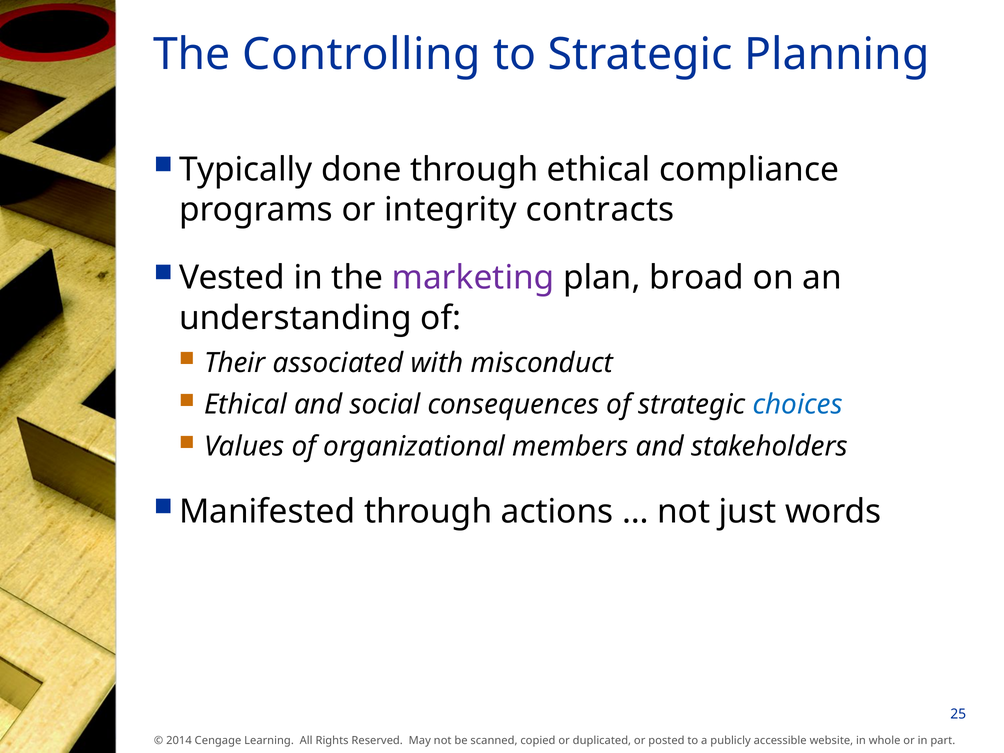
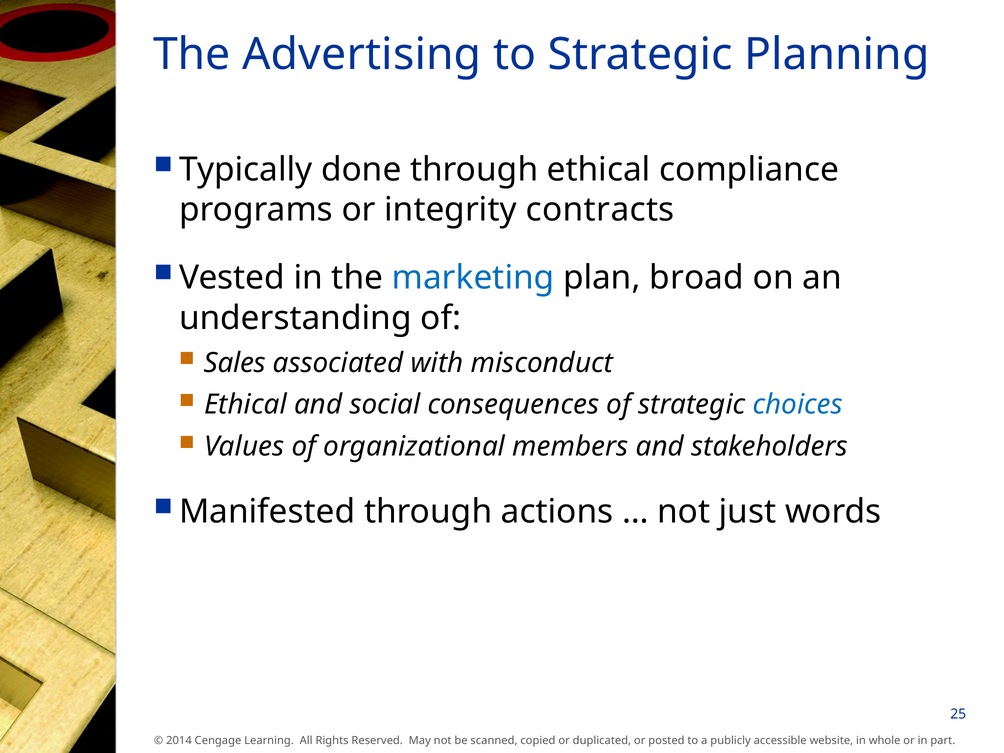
Controlling: Controlling -> Advertising
marketing colour: purple -> blue
Their: Their -> Sales
